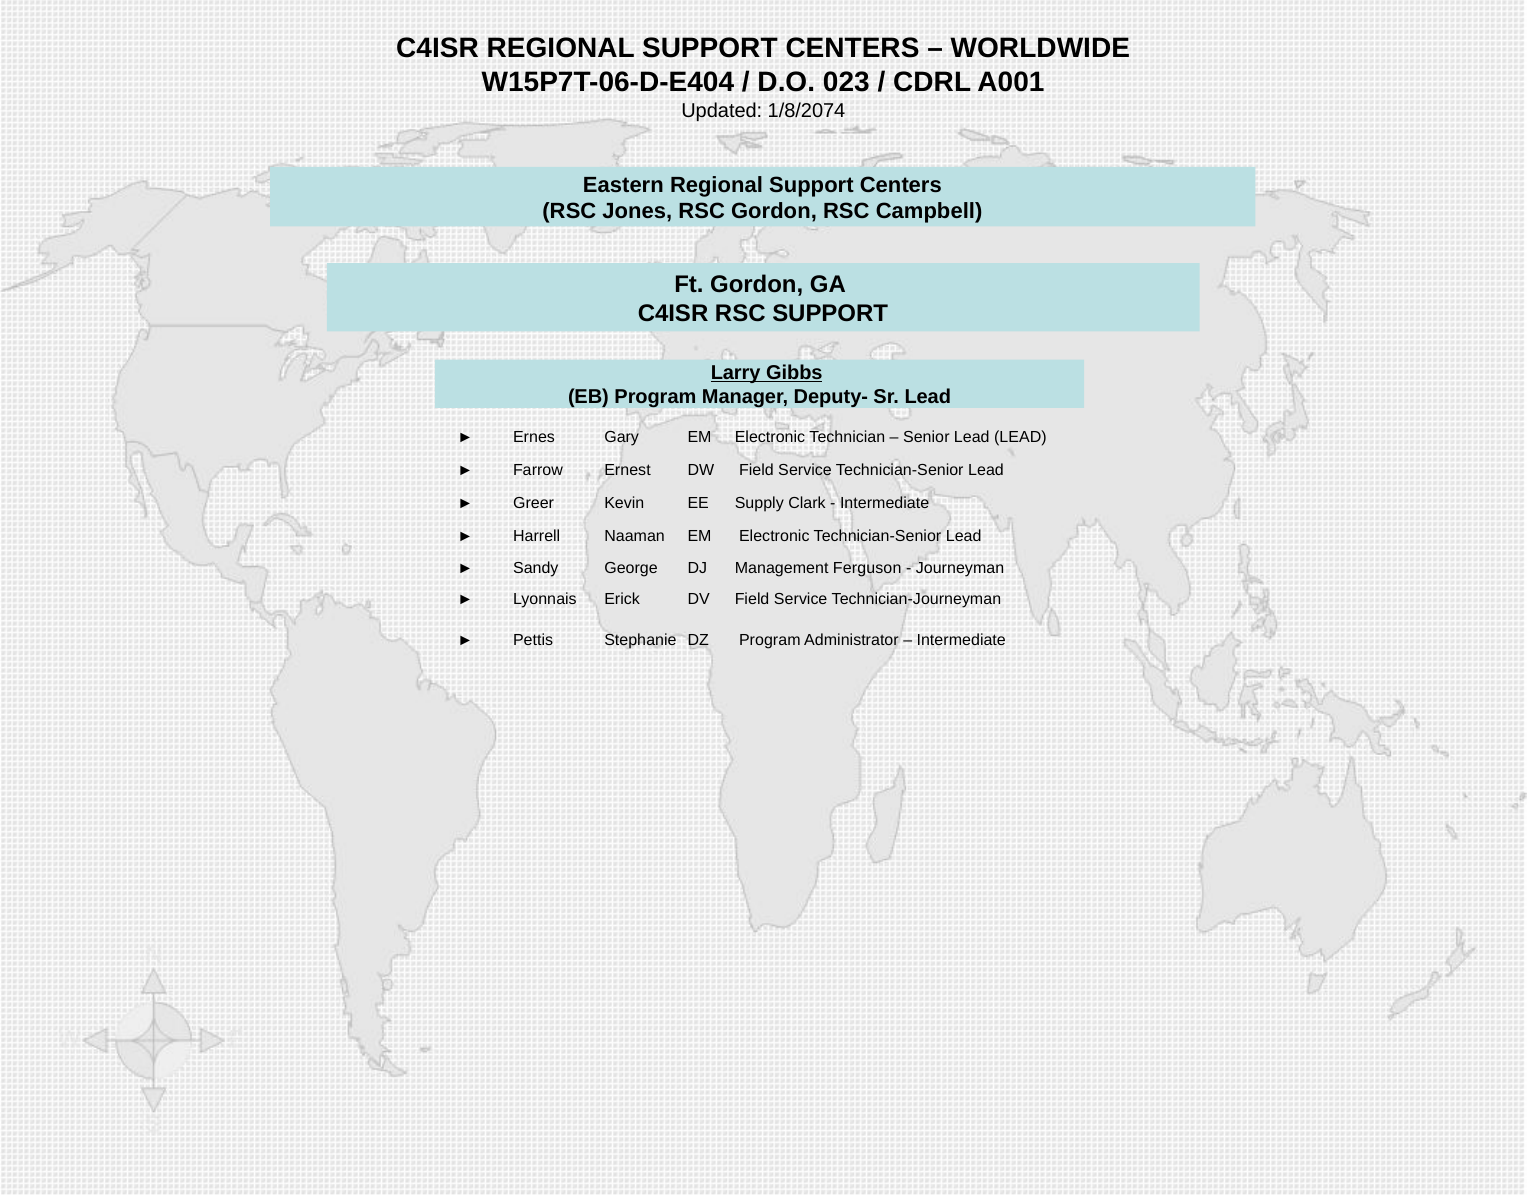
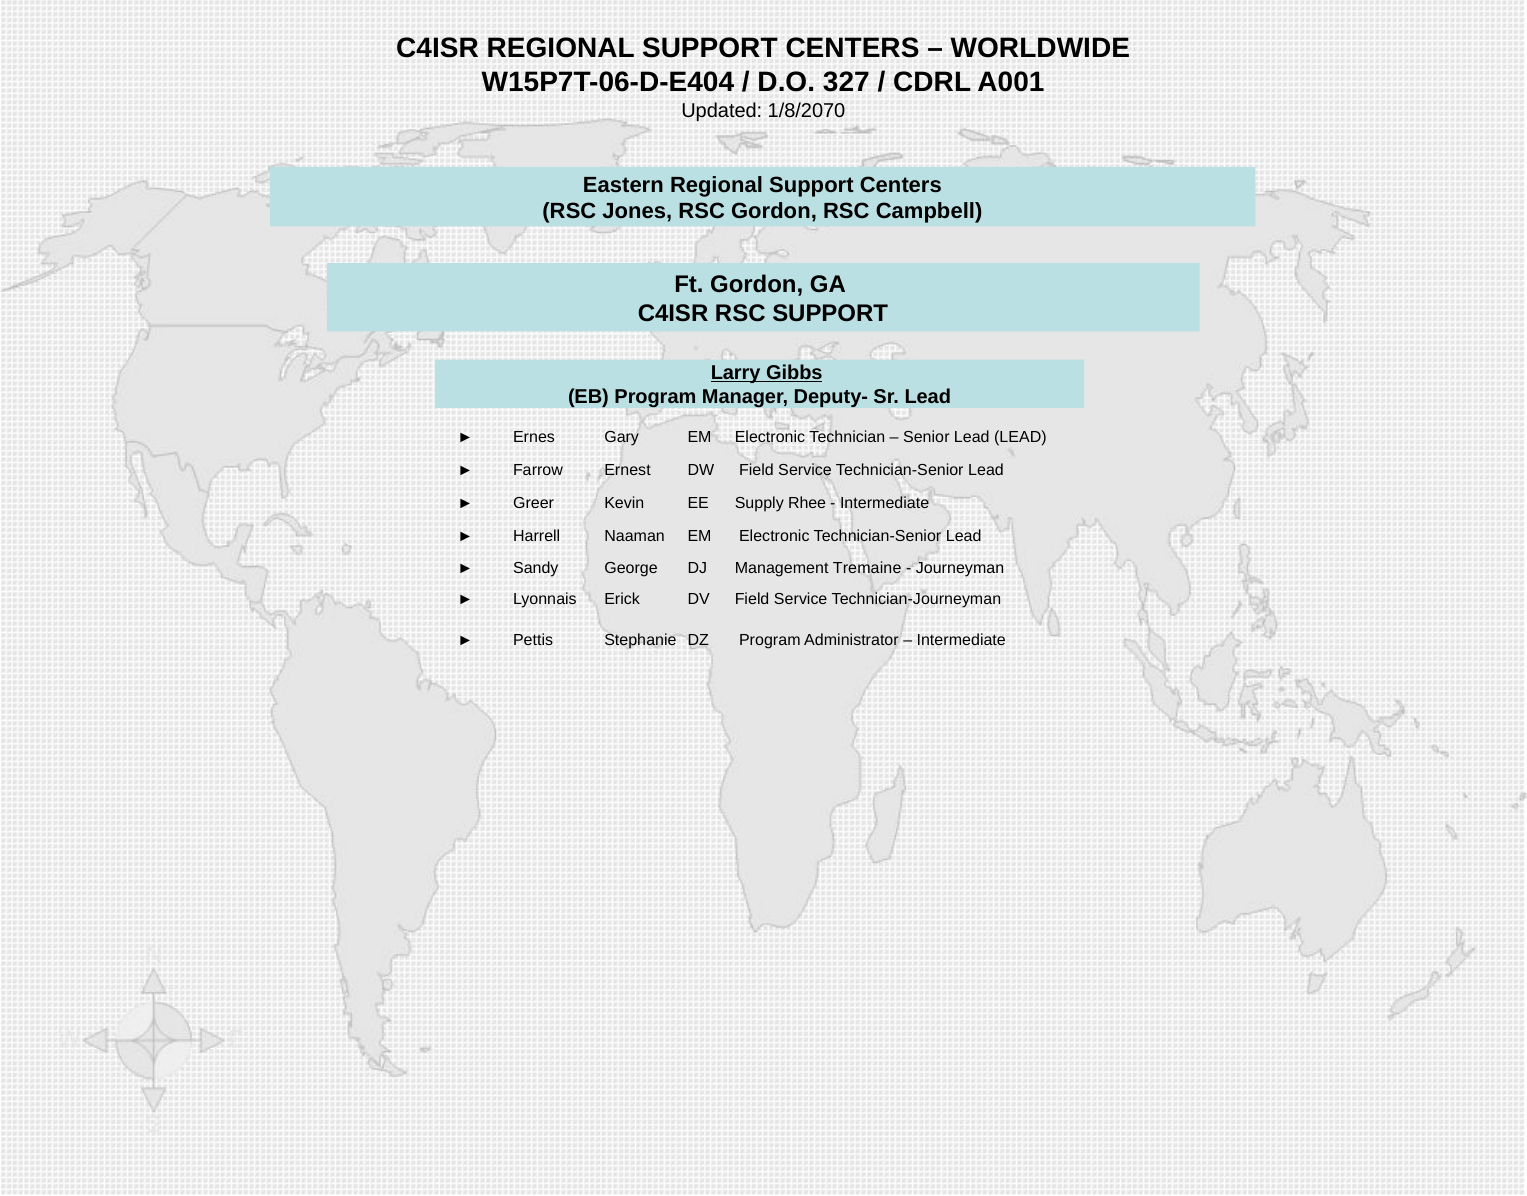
023: 023 -> 327
1/8/2074: 1/8/2074 -> 1/8/2070
Clark: Clark -> Rhee
Ferguson: Ferguson -> Tremaine
